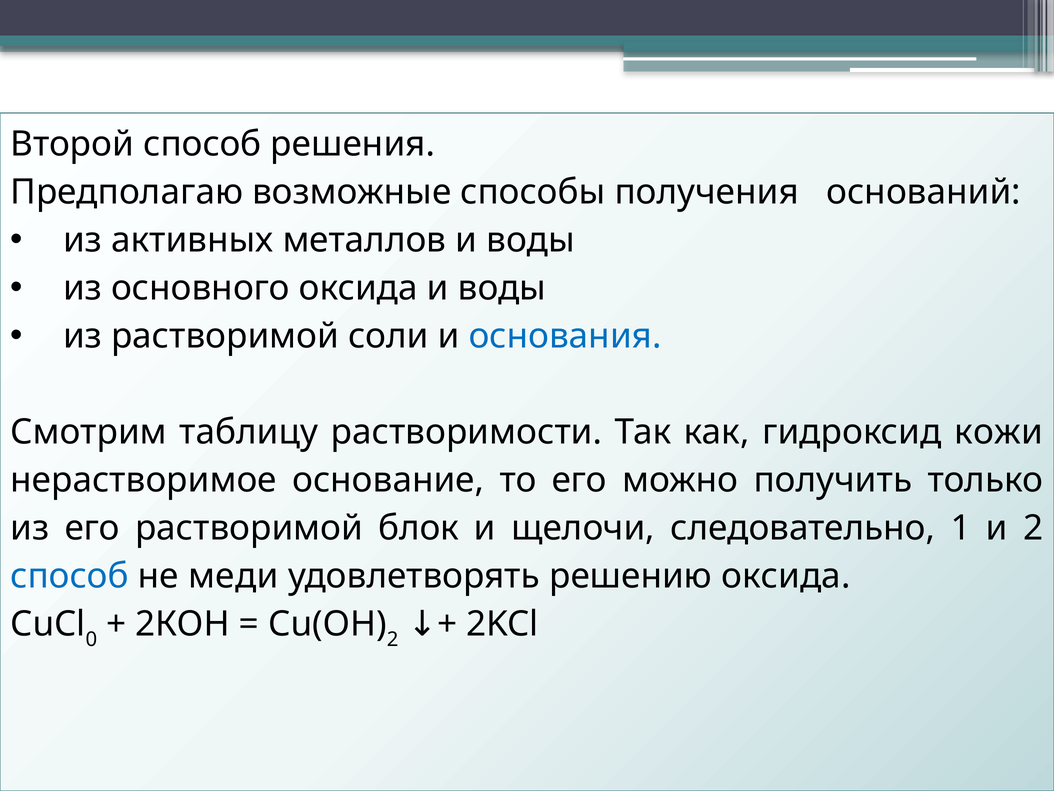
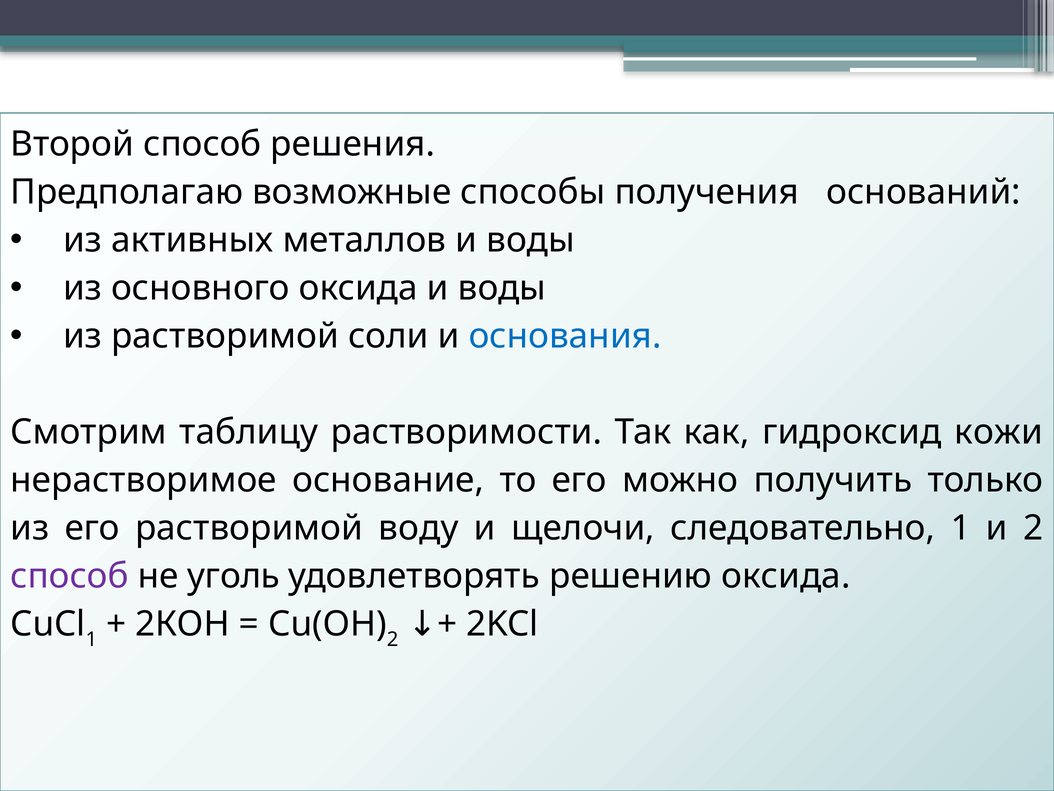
блок: блок -> воду
способ at (70, 576) colour: blue -> purple
меди: меди -> уголь
0 at (91, 639): 0 -> 1
